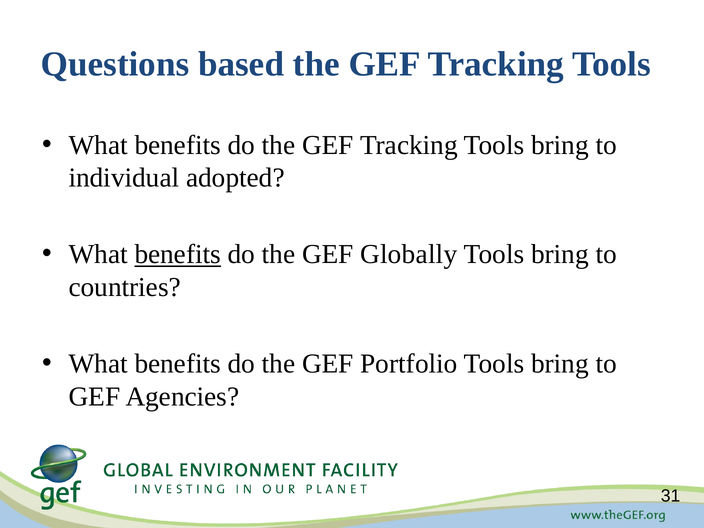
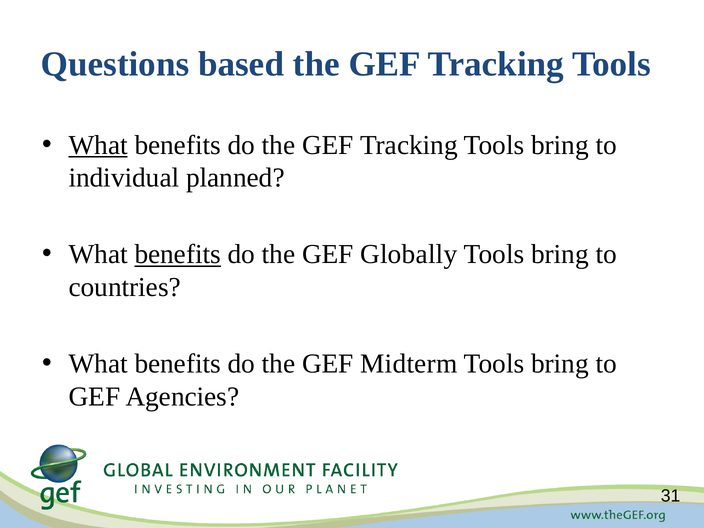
What at (98, 145) underline: none -> present
adopted: adopted -> planned
Portfolio: Portfolio -> Midterm
